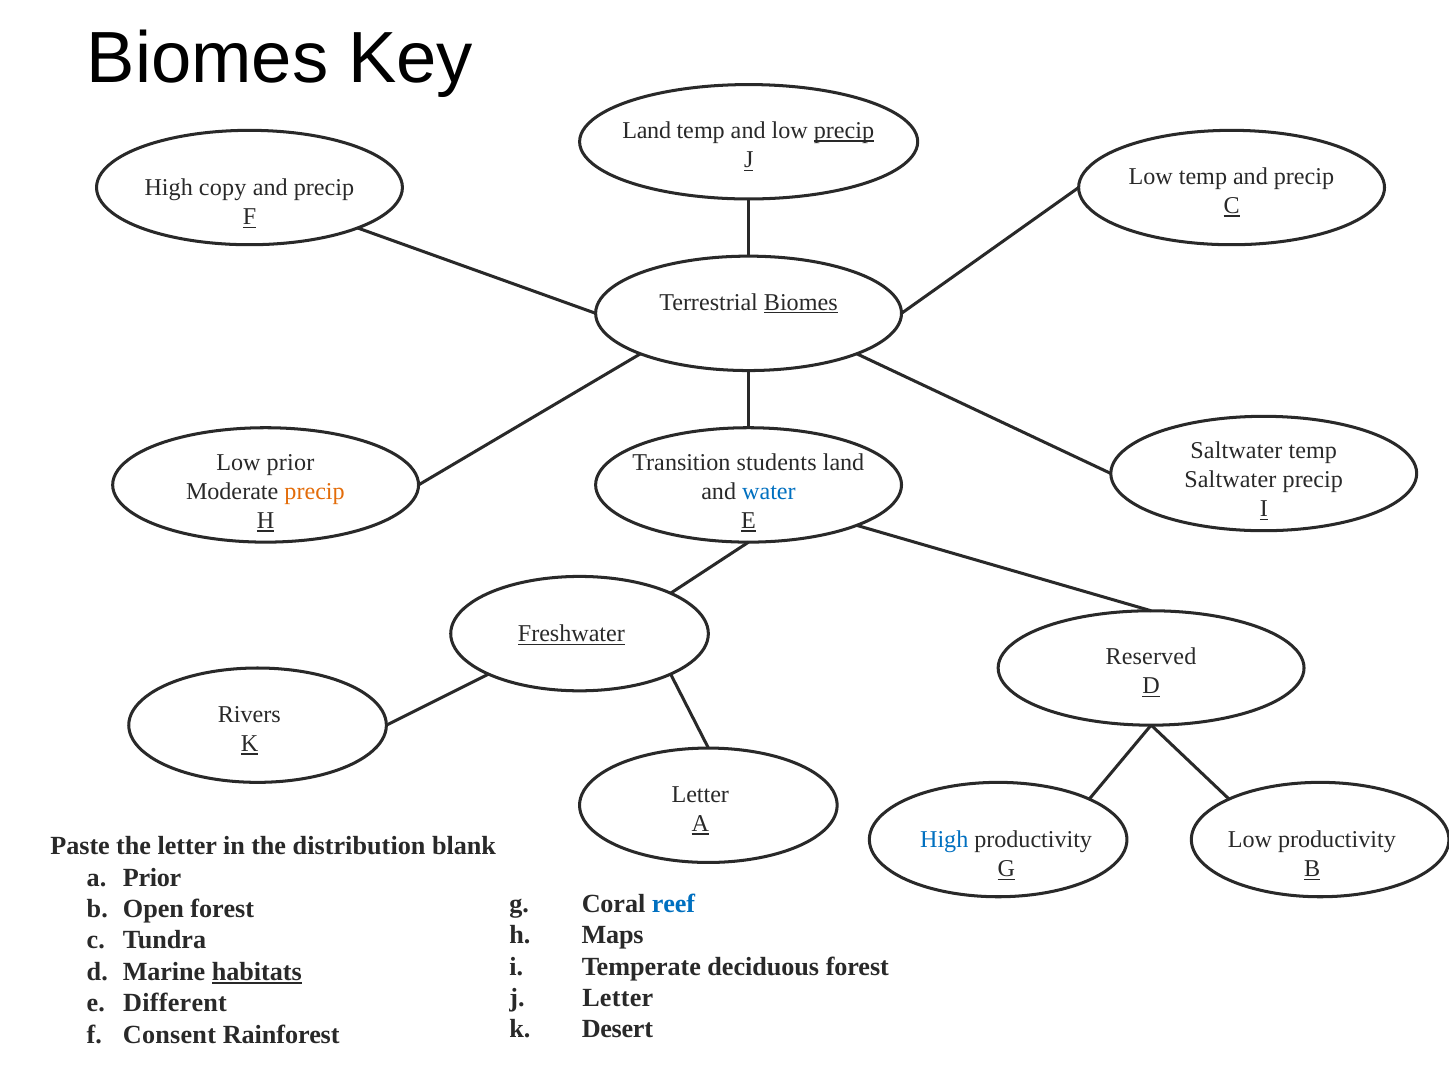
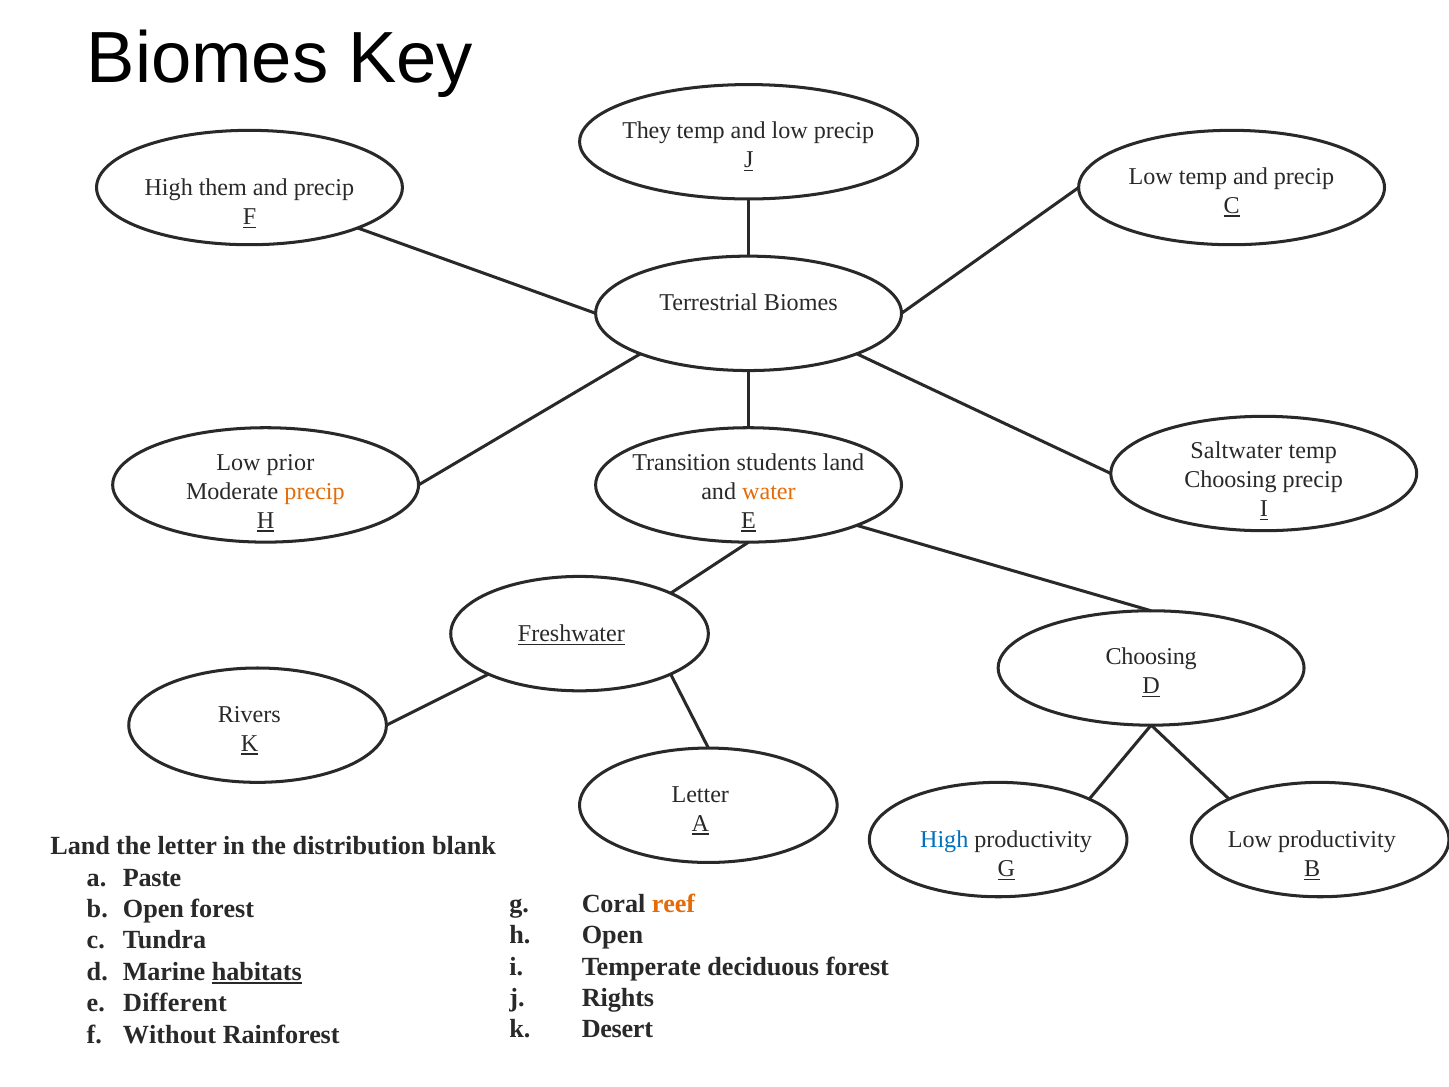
Land at (647, 131): Land -> They
precip at (844, 131) underline: present -> none
copy: copy -> them
Biomes at (801, 302) underline: present -> none
Saltwater at (1230, 480): Saltwater -> Choosing
water colour: blue -> orange
Reserved at (1151, 657): Reserved -> Choosing
Paste at (80, 846): Paste -> Land
a Prior: Prior -> Paste
reef colour: blue -> orange
h Maps: Maps -> Open
j Letter: Letter -> Rights
Consent: Consent -> Without
